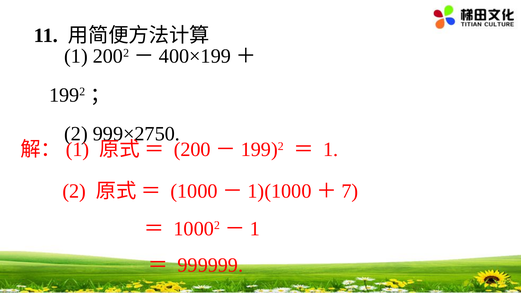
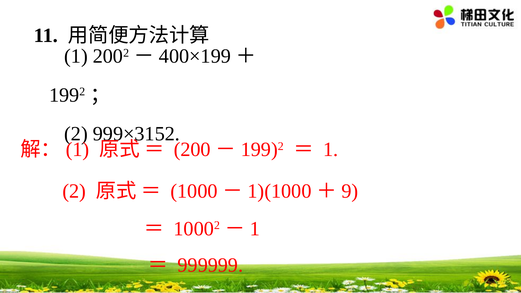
999×2750: 999×2750 -> 999×3152
7: 7 -> 9
